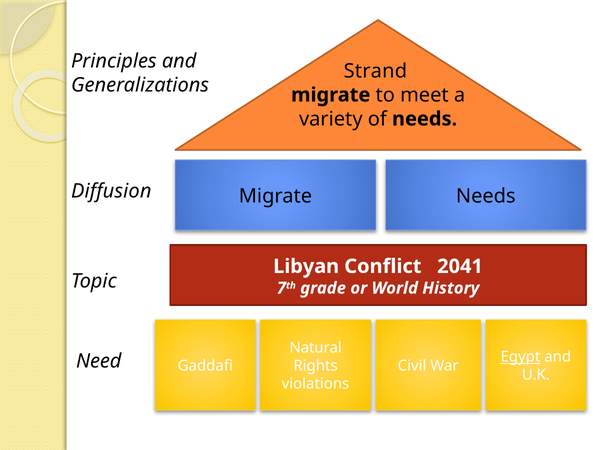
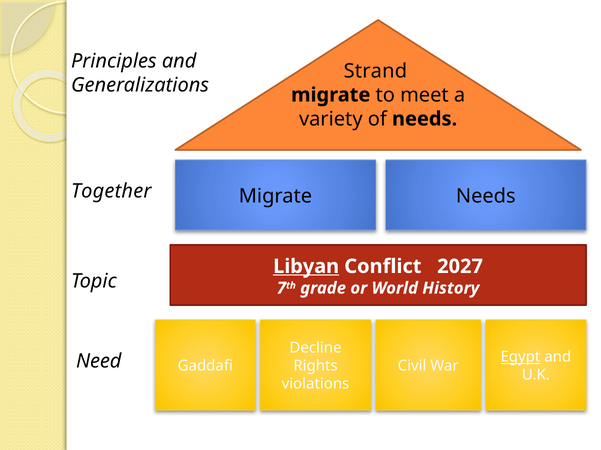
Diffusion: Diffusion -> Together
Libyan underline: none -> present
2041: 2041 -> 2027
Natural: Natural -> Decline
